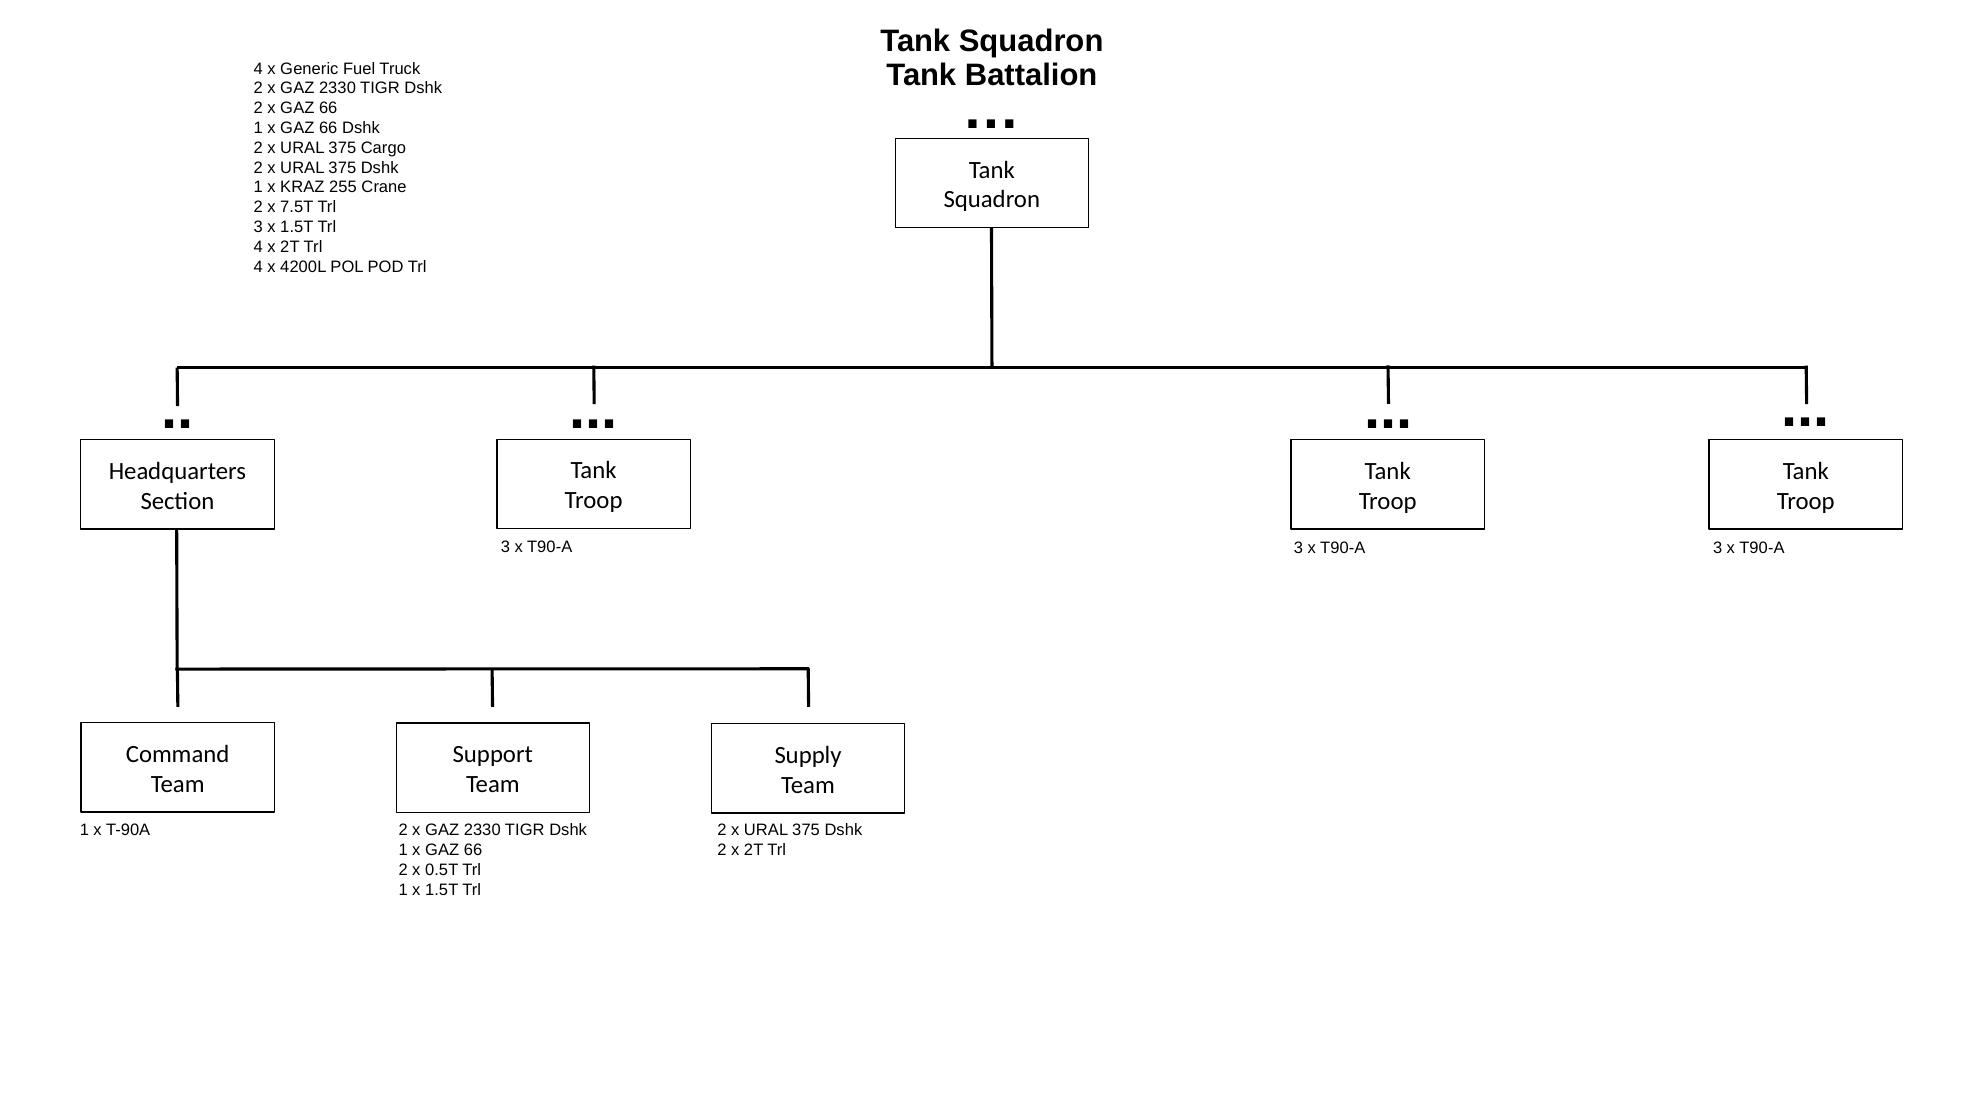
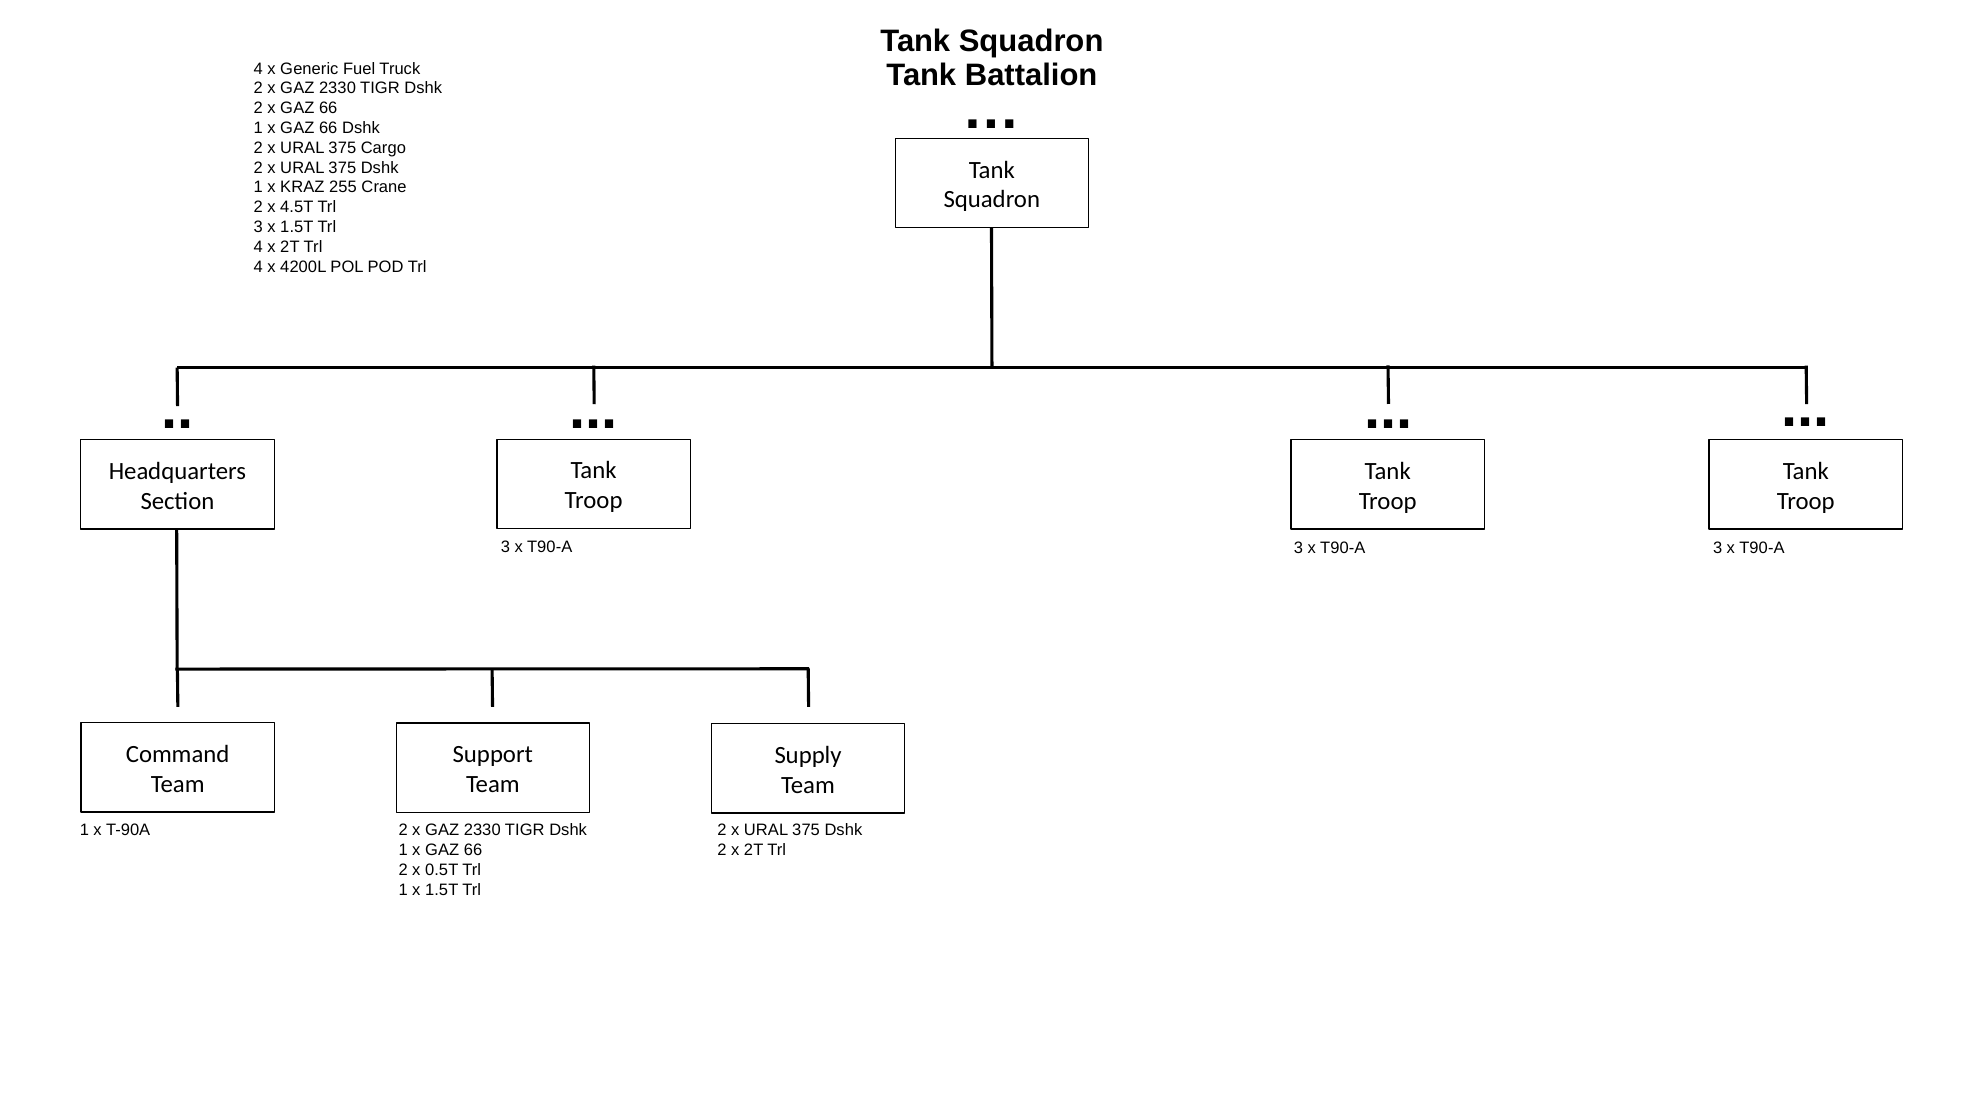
7.5T: 7.5T -> 4.5T
